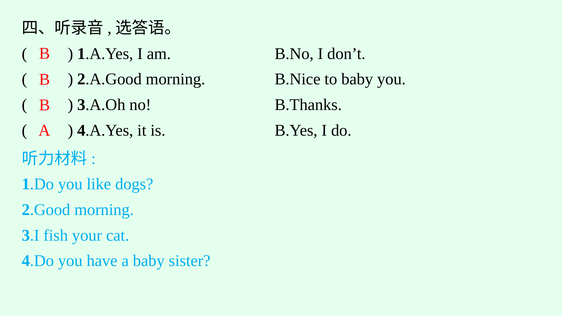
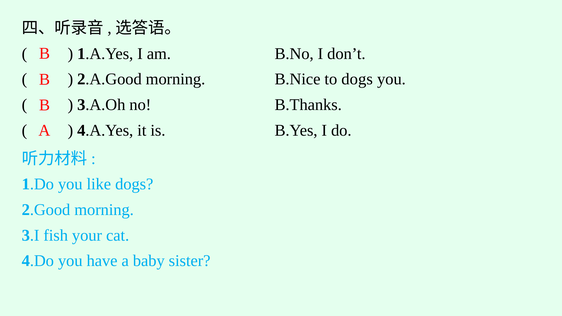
to baby: baby -> dogs
